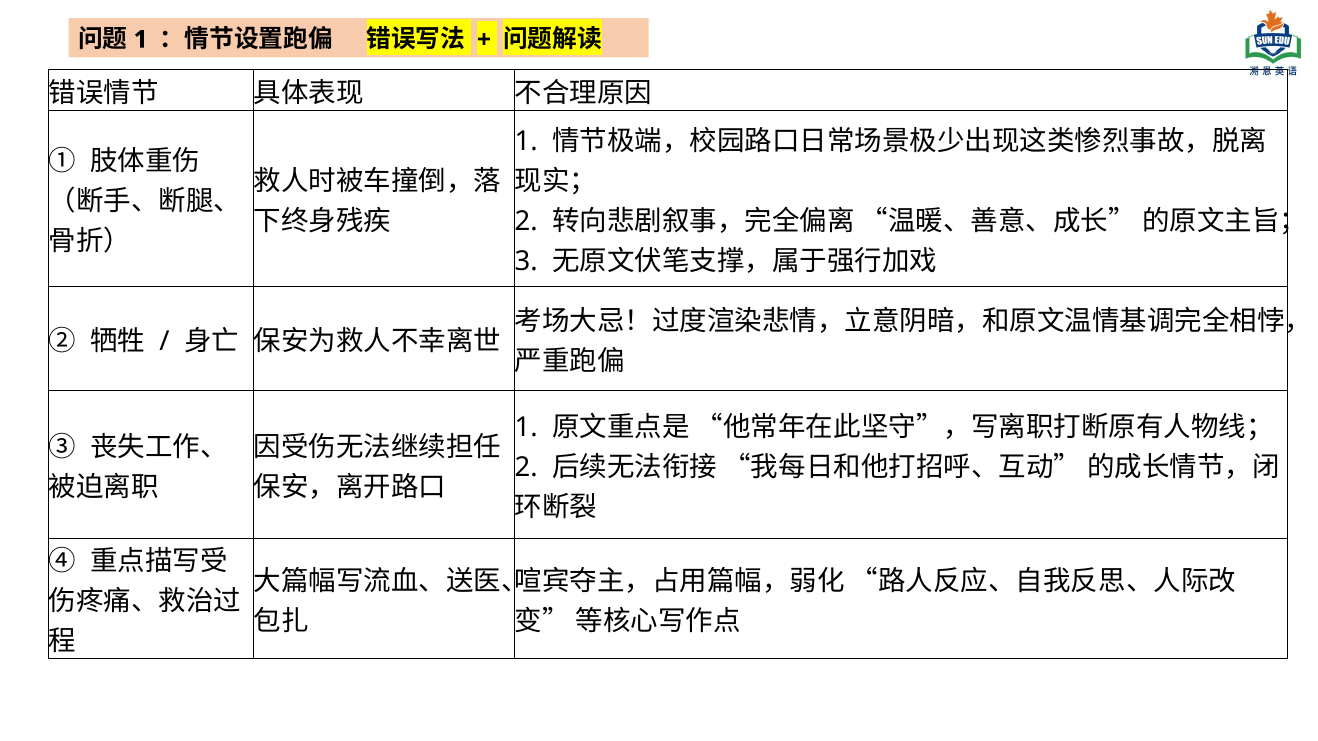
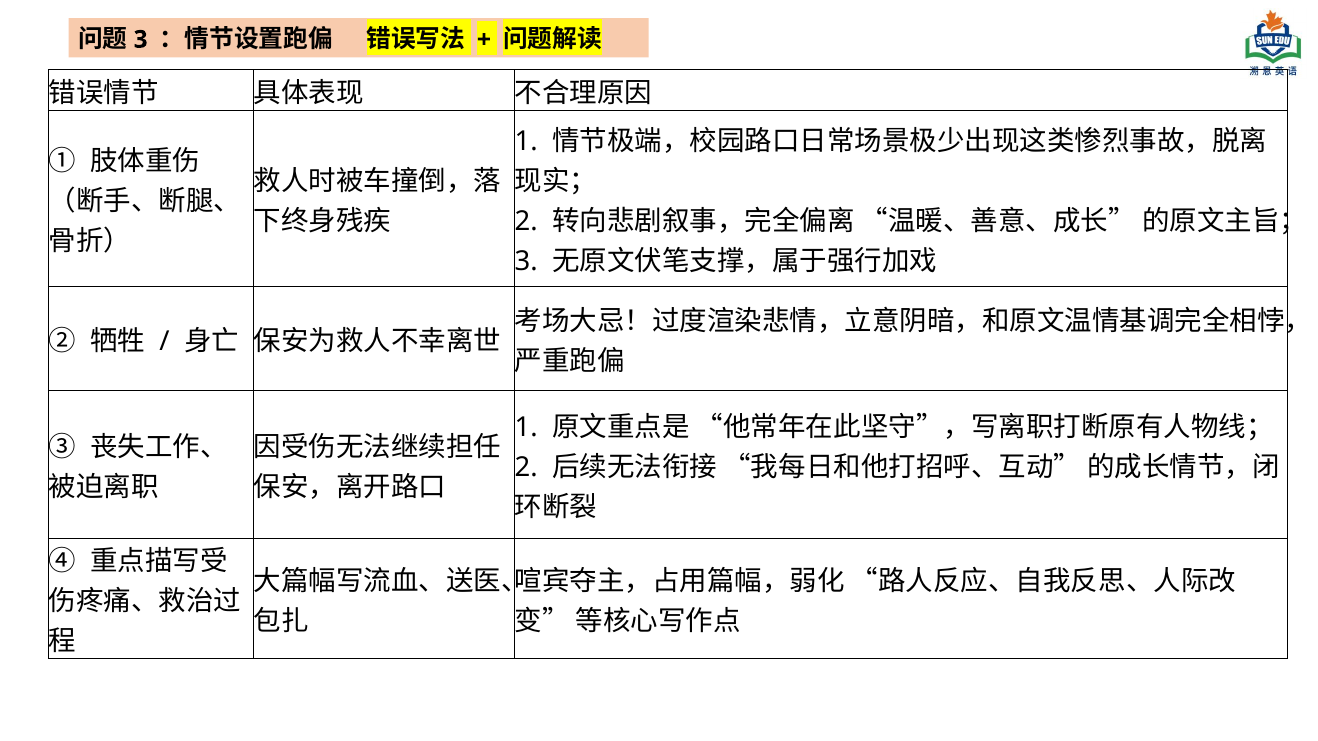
1 at (141, 40): 1 -> 3
